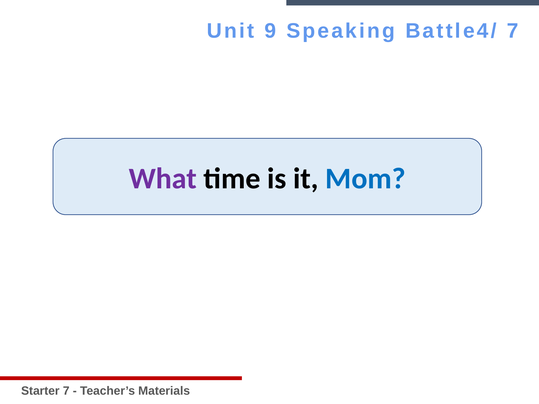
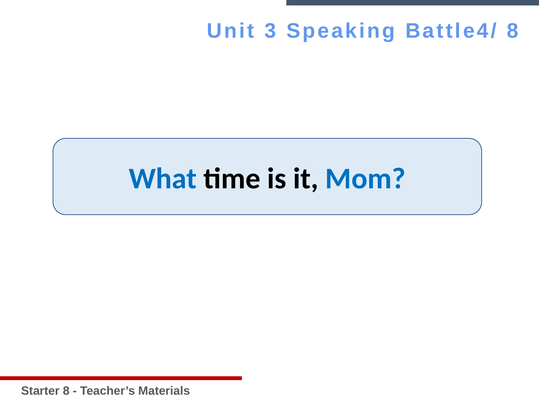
9: 9 -> 3
Battle4/ 7: 7 -> 8
What colour: purple -> blue
Starter 7: 7 -> 8
